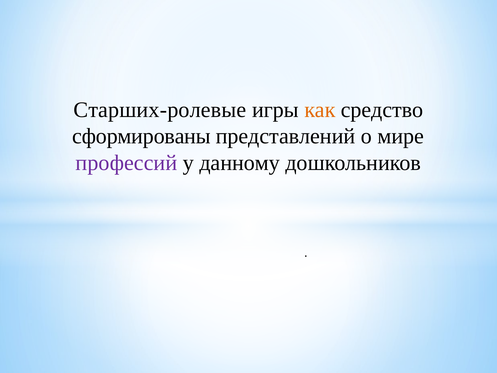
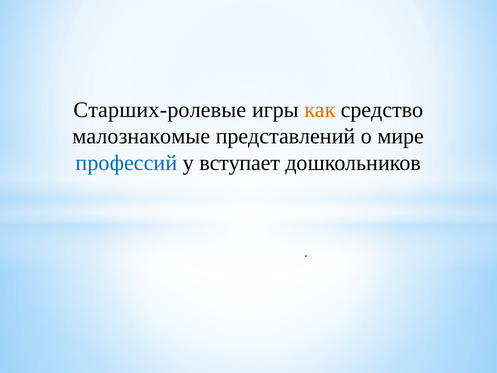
сформированы: сформированы -> малознакомые
профессий colour: purple -> blue
данному: данному -> вступает
